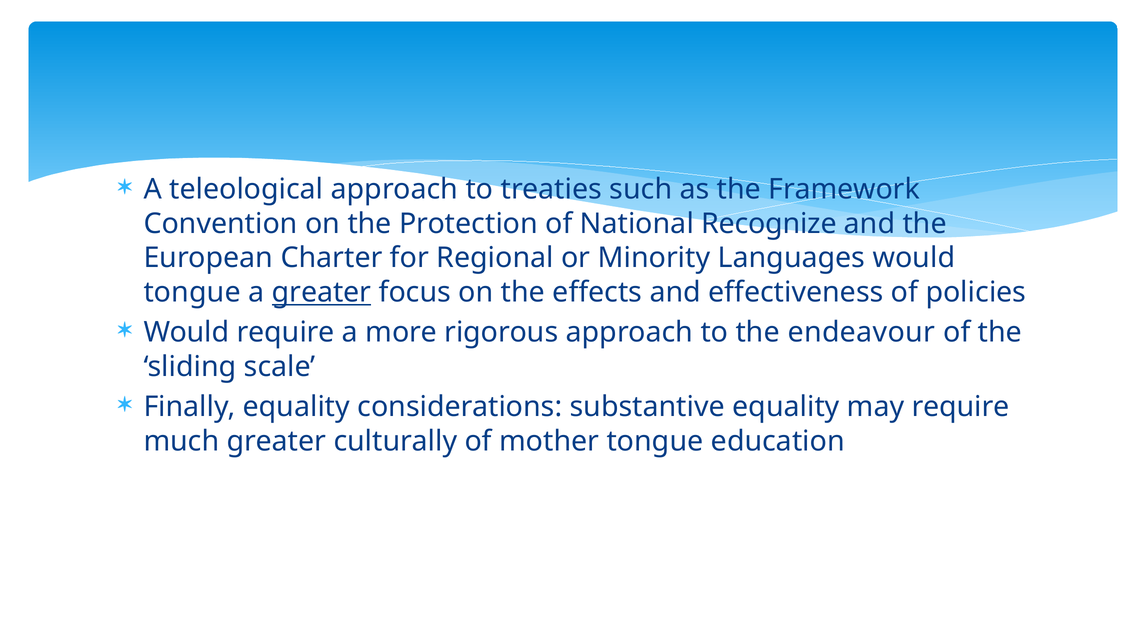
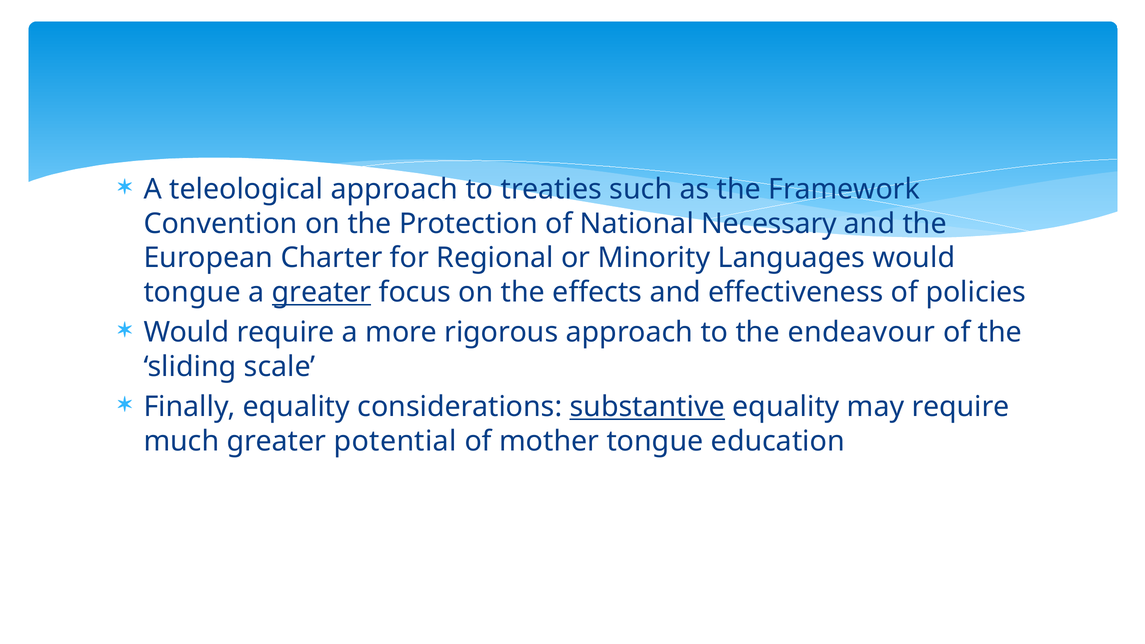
Recognize: Recognize -> Necessary
substantive underline: none -> present
culturally: culturally -> potential
